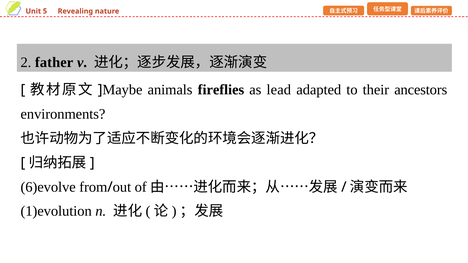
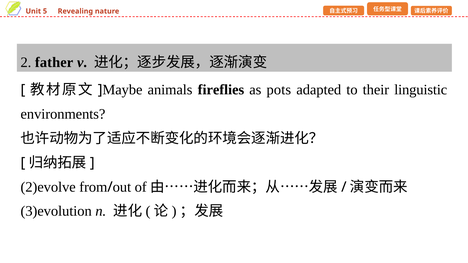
lead: lead -> pots
ancestors: ancestors -> linguistic
6)evolve: 6)evolve -> 2)evolve
1)evolution: 1)evolution -> 3)evolution
